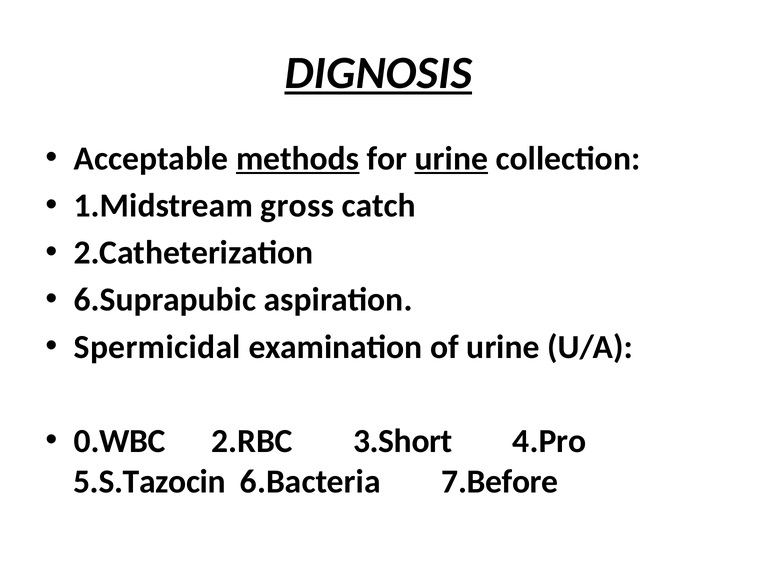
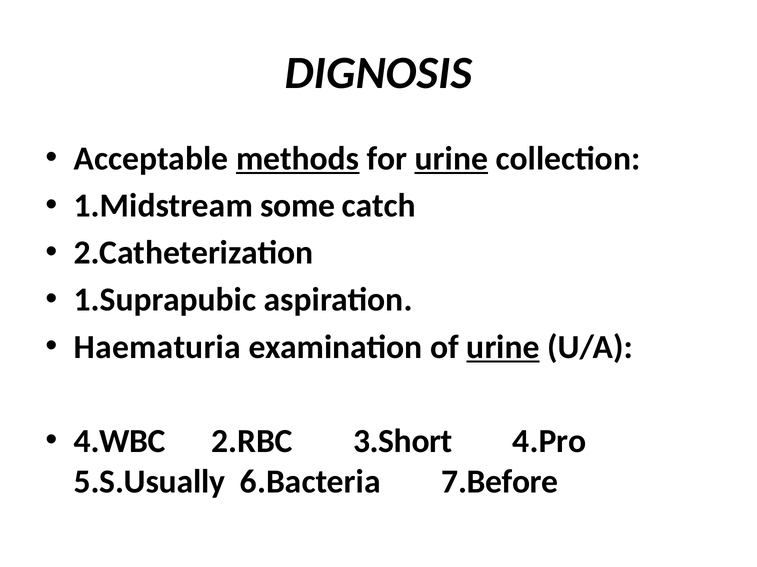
DIGNOSIS underline: present -> none
gross: gross -> some
6.Suprapubic: 6.Suprapubic -> 1.Suprapubic
Spermicidal: Spermicidal -> Haematuria
urine at (503, 347) underline: none -> present
0.WBC: 0.WBC -> 4.WBC
5.S.Tazocin: 5.S.Tazocin -> 5.S.Usually
